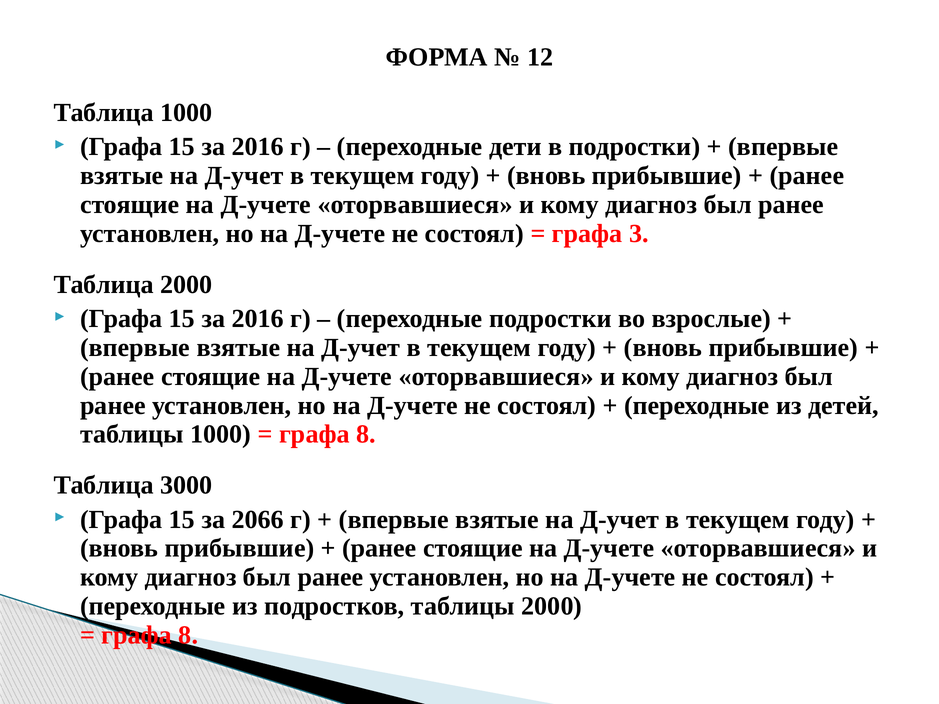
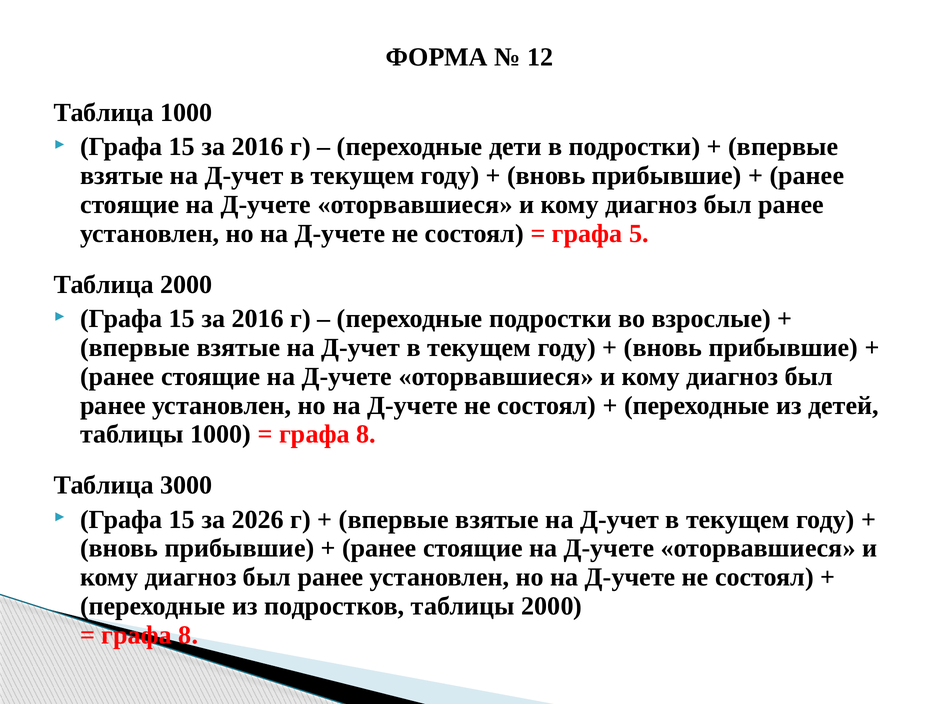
3: 3 -> 5
2066: 2066 -> 2026
